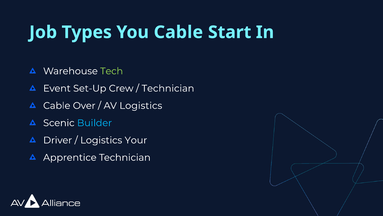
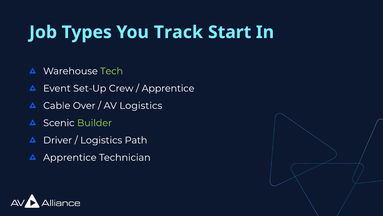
You Cable: Cable -> Track
Technician at (168, 88): Technician -> Apprentice
Builder colour: light blue -> light green
Your: Your -> Path
